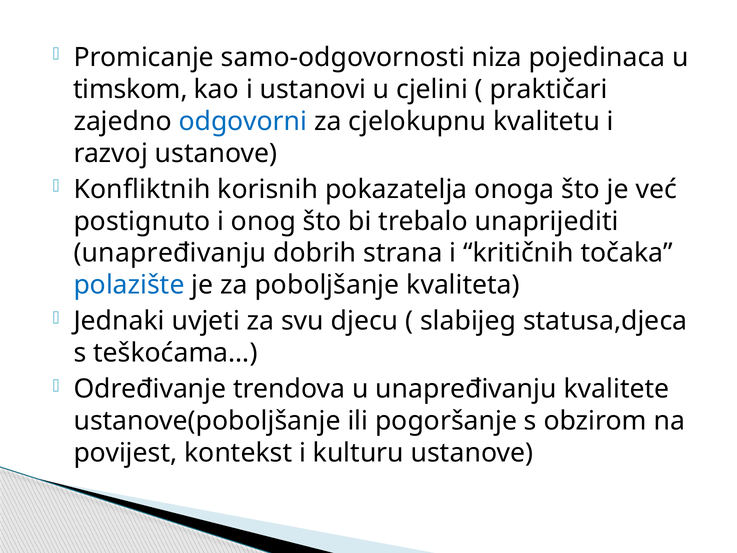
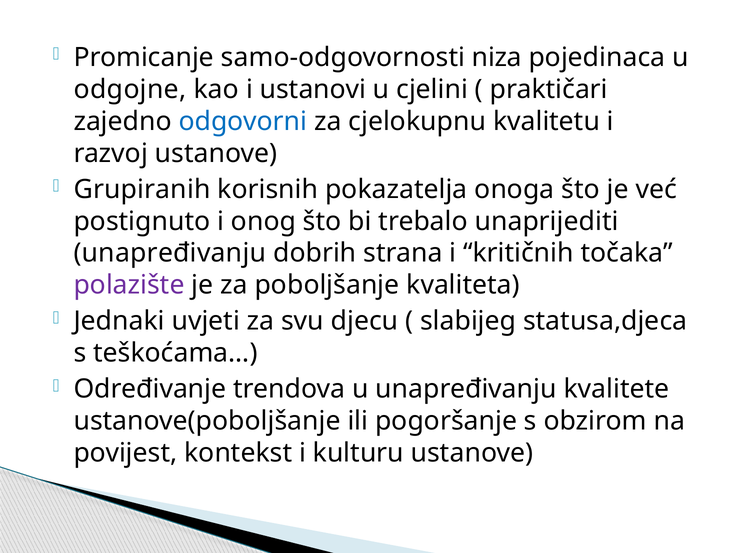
timskom: timskom -> odgojne
Konfliktnih: Konfliktnih -> Grupiranih
polazište colour: blue -> purple
